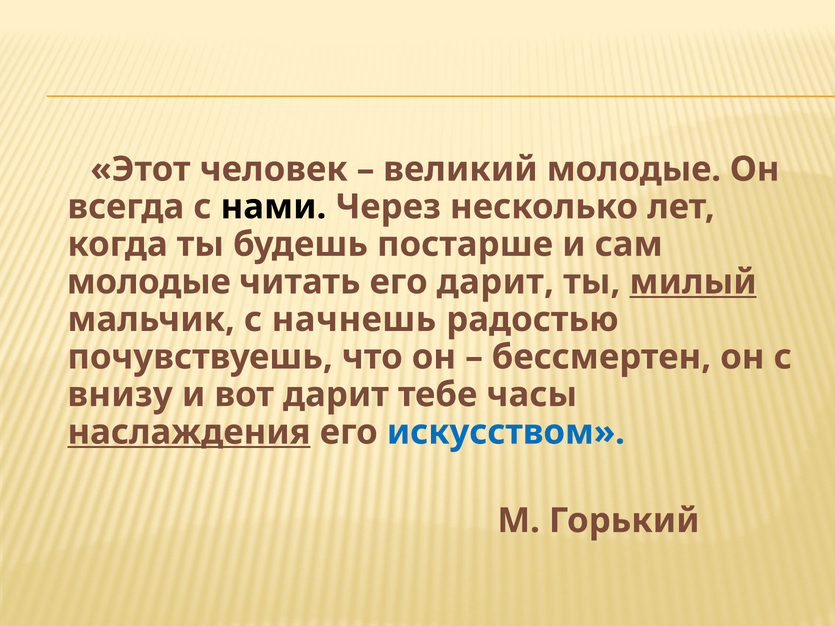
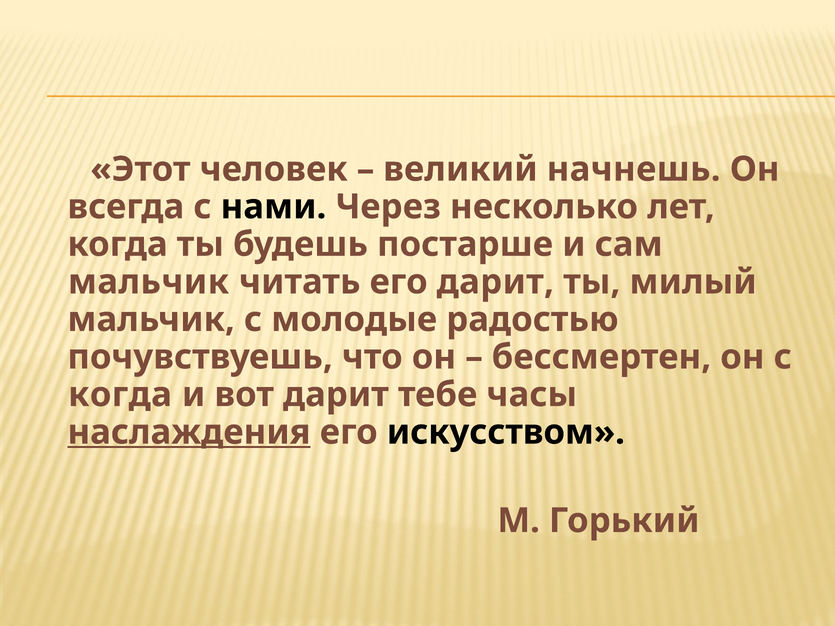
великий молодые: молодые -> начнешь
молодые at (149, 282): молодые -> мальчик
милый underline: present -> none
начнешь: начнешь -> молодые
внизу at (120, 395): внизу -> когда
искусством colour: blue -> black
